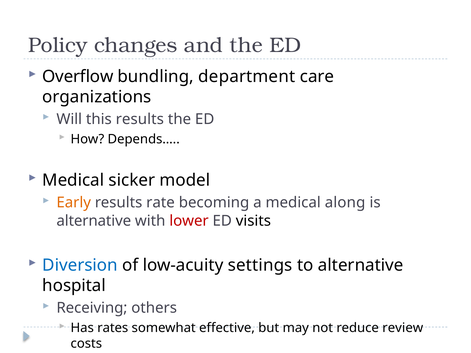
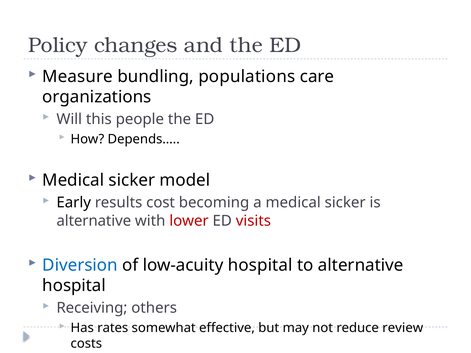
Overflow: Overflow -> Measure
department: department -> populations
this results: results -> people
Early colour: orange -> black
rate: rate -> cost
a medical along: along -> sicker
visits colour: black -> red
low-acuity settings: settings -> hospital
